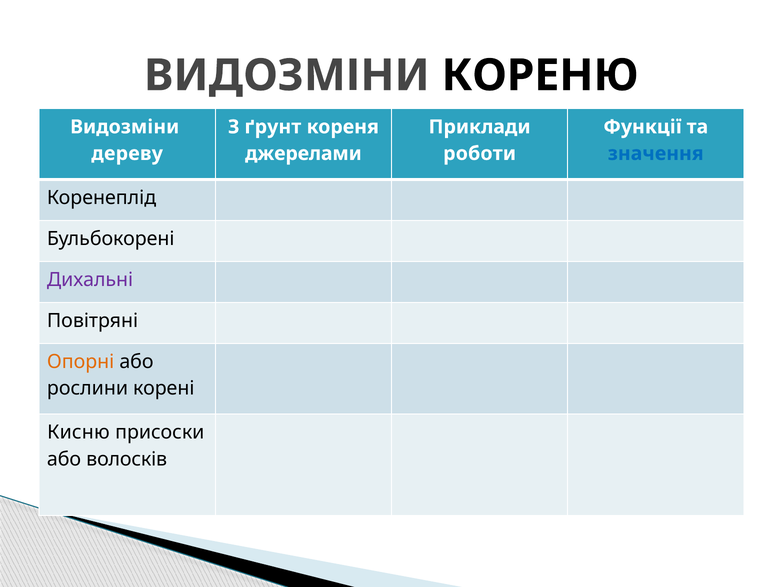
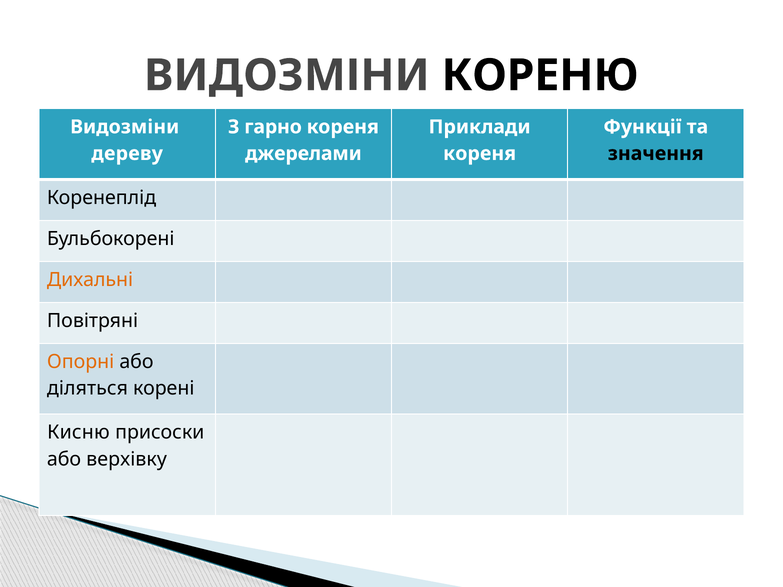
ґрунт: ґрунт -> гарно
роботи at (480, 154): роботи -> кореня
значення colour: blue -> black
Дихальні colour: purple -> orange
рослини: рослини -> діляться
волосків: волосків -> верхівку
